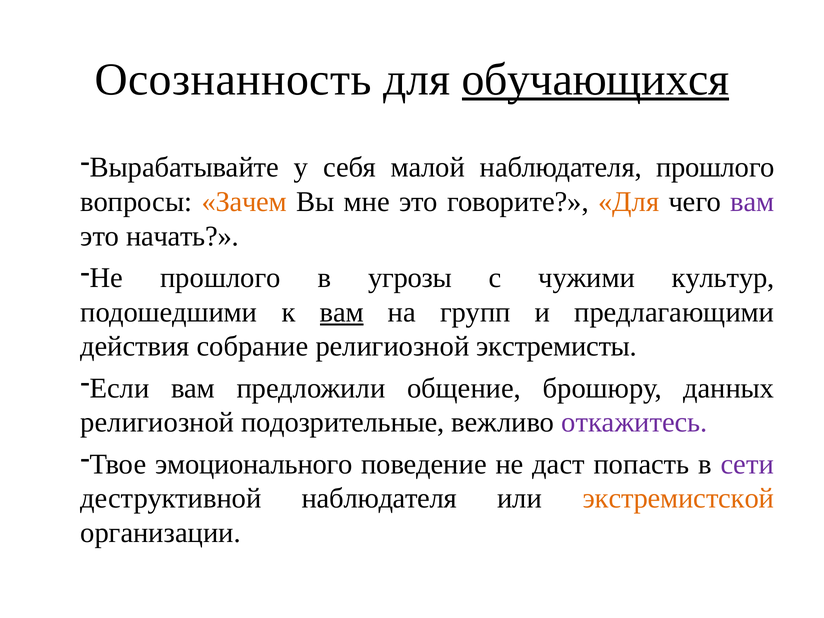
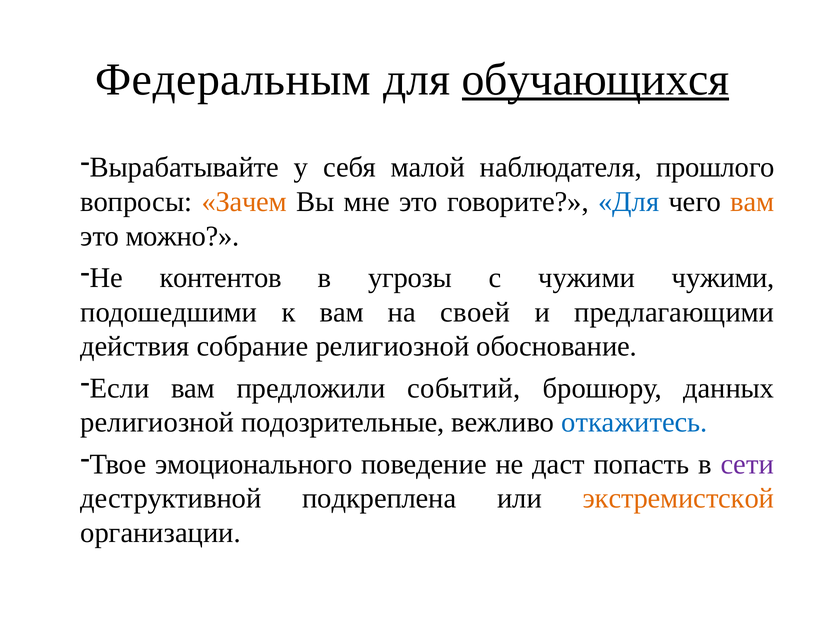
Осознанность: Осознанность -> Федеральным
Для at (629, 202) colour: orange -> blue
вам at (752, 202) colour: purple -> orange
начать: начать -> можно
прошлого at (220, 278): прошлого -> контентов
чужими культур: культур -> чужими
вам at (342, 312) underline: present -> none
групп: групп -> своей
экстремисты: экстремисты -> обоснование
общение: общение -> событий
откажитесь colour: purple -> blue
деструктивной наблюдателя: наблюдателя -> подкреплена
